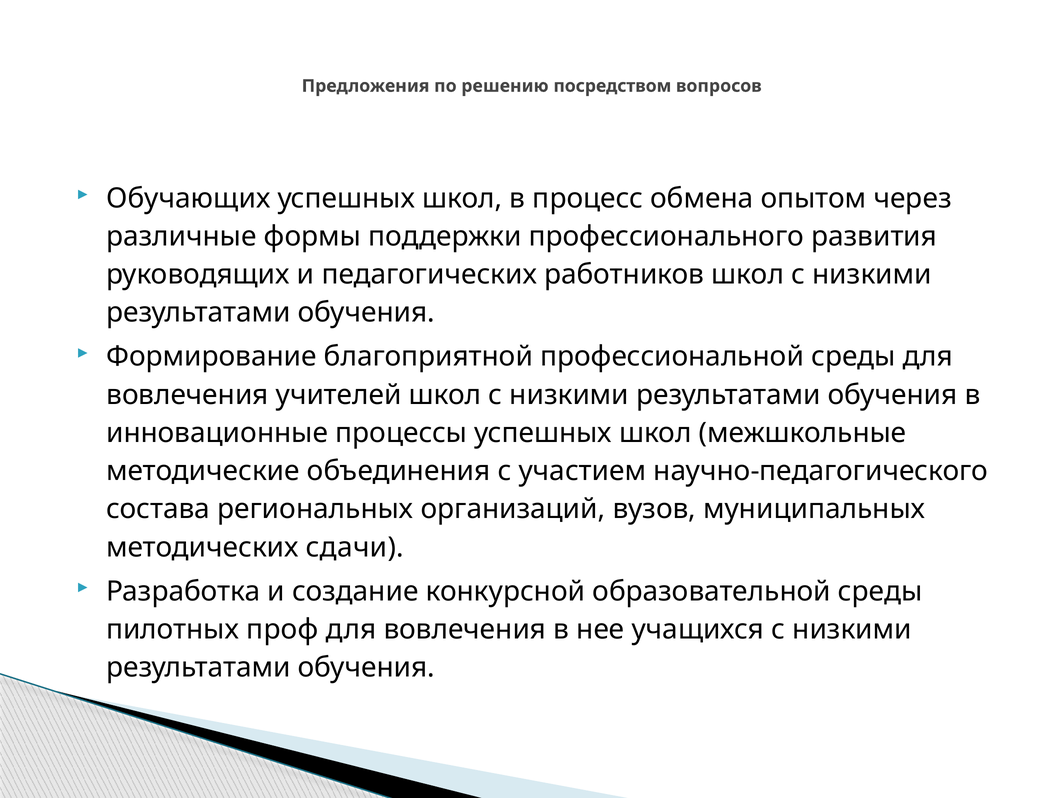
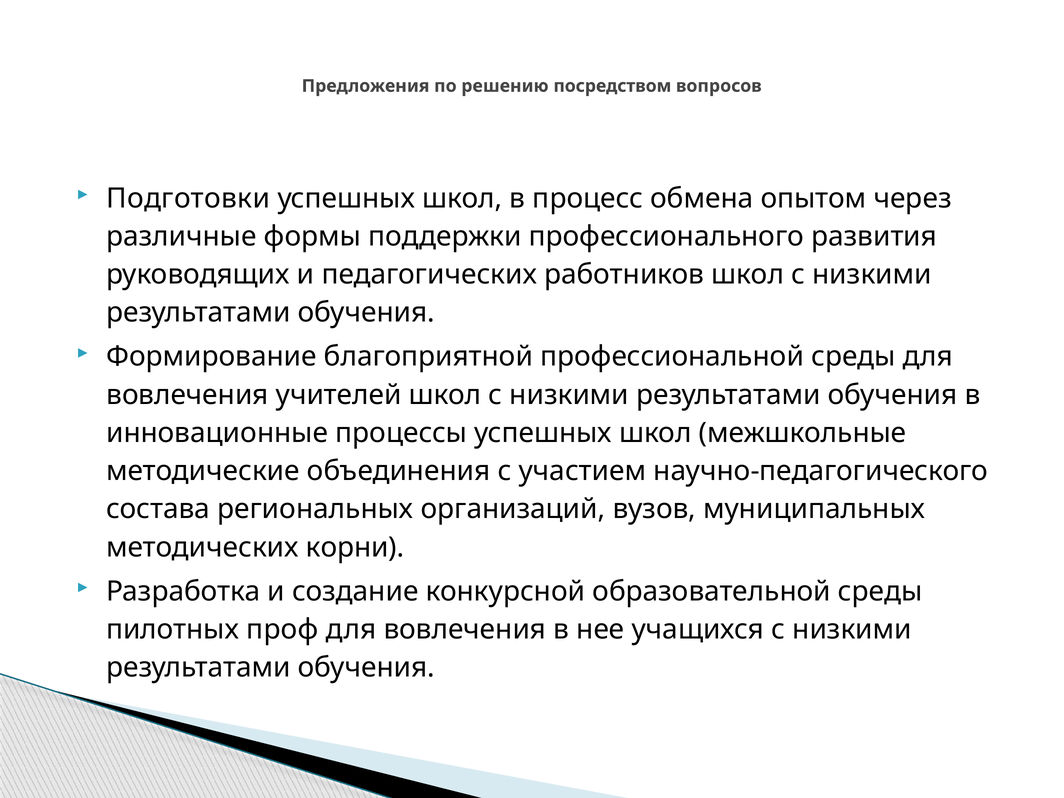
Обучающих: Обучающих -> Подготовки
сдачи: сдачи -> корни
